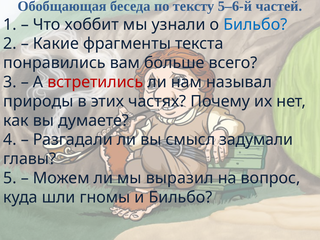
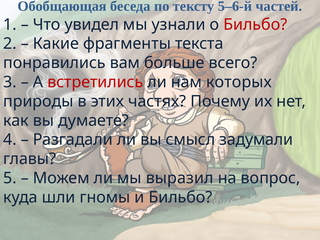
хоббит: хоббит -> увидел
Бильбо at (255, 24) colour: blue -> red
называл: называл -> которых
